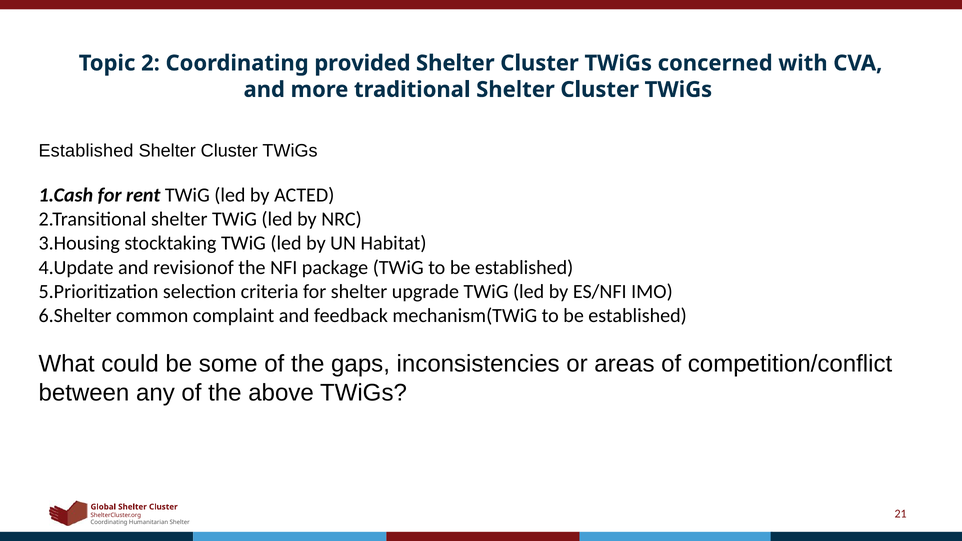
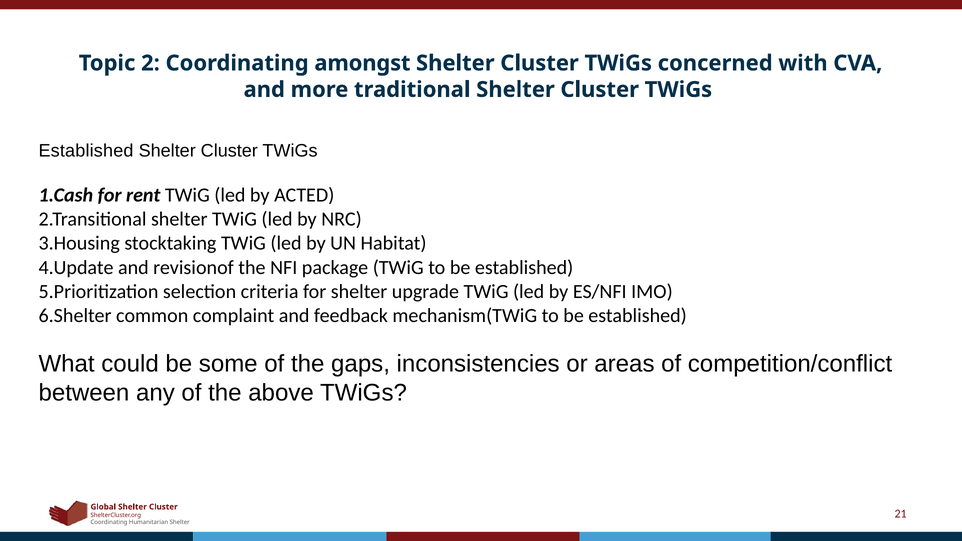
provided: provided -> amongst
